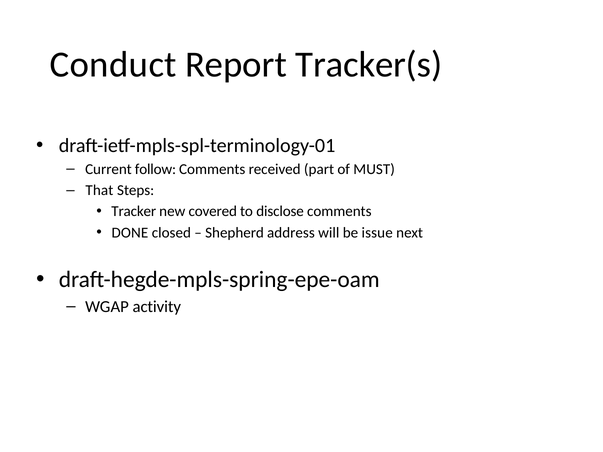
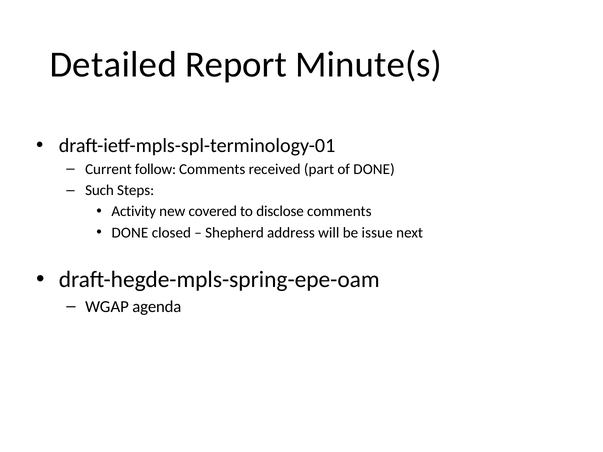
Conduct: Conduct -> Detailed
Tracker(s: Tracker(s -> Minute(s
of MUST: MUST -> DONE
That: That -> Such
Tracker: Tracker -> Activity
activity: activity -> agenda
